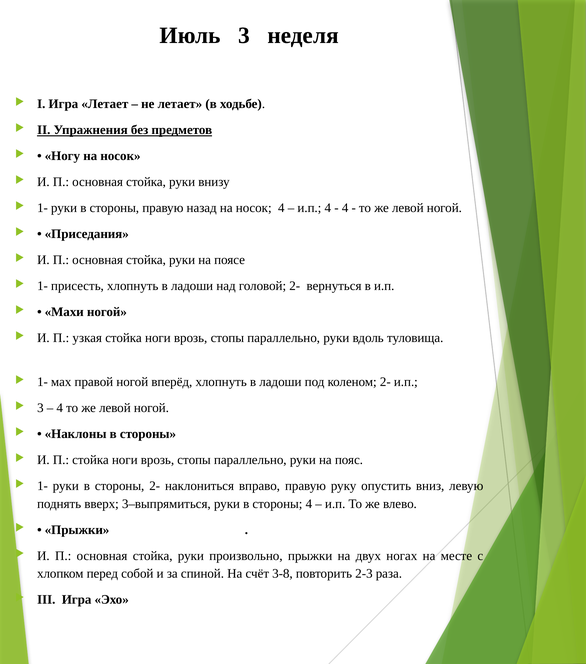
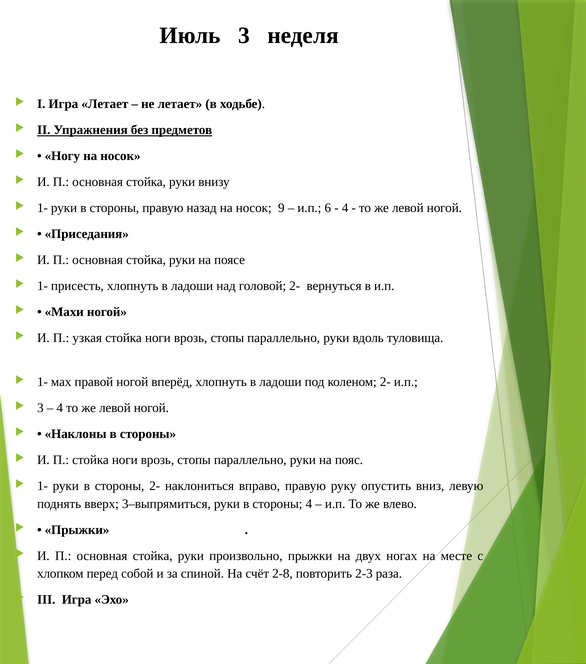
носок 4: 4 -> 9
и.п 4: 4 -> 6
3-8: 3-8 -> 2-8
